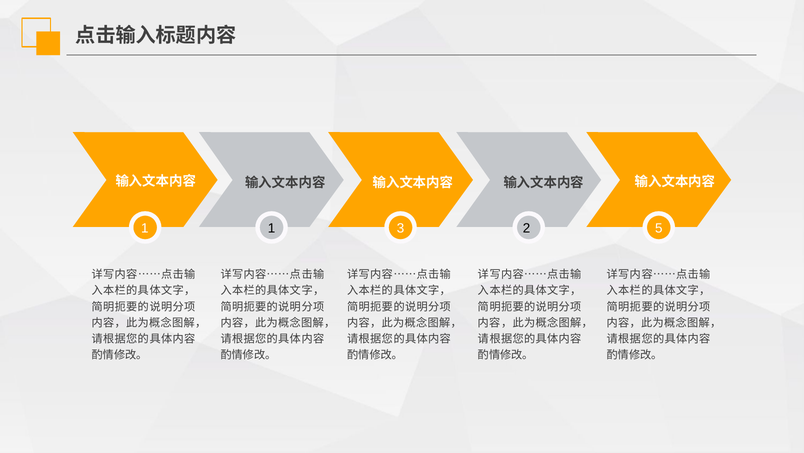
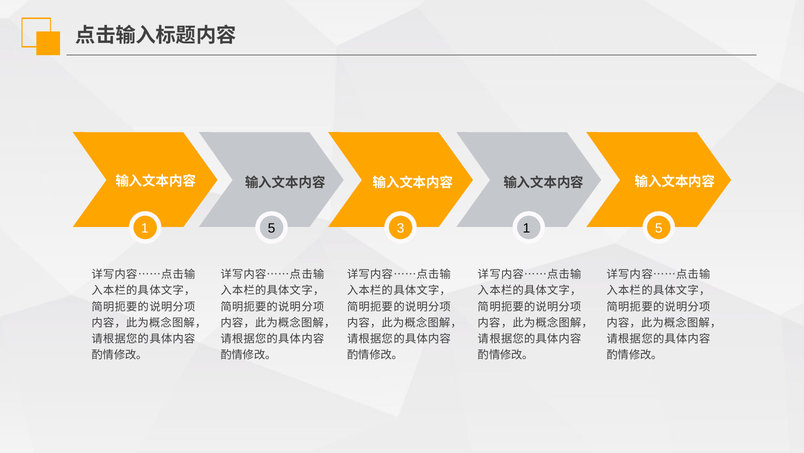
1 at (272, 228): 1 -> 5
3 2: 2 -> 1
